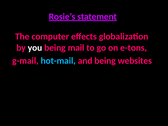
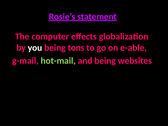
mail: mail -> tons
e-tons: e-tons -> e-able
hot-mail colour: light blue -> light green
